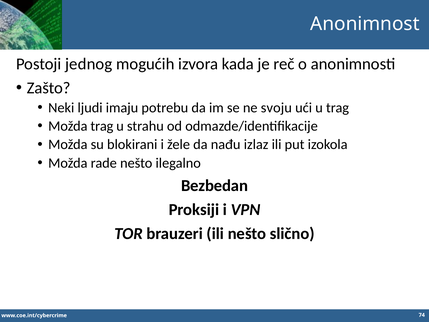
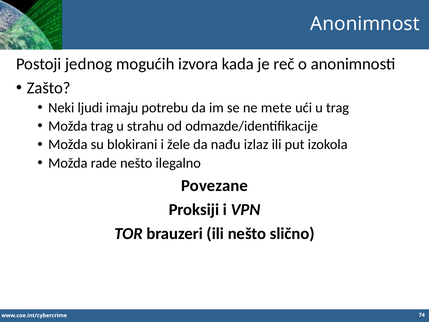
svoju: svoju -> mete
Bezbedan: Bezbedan -> Povezane
